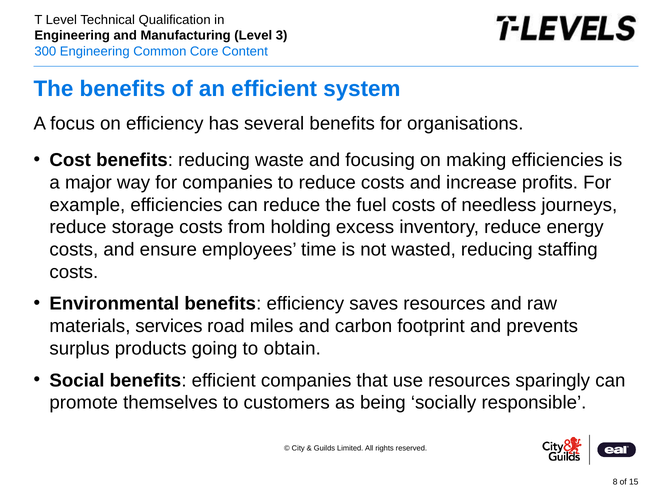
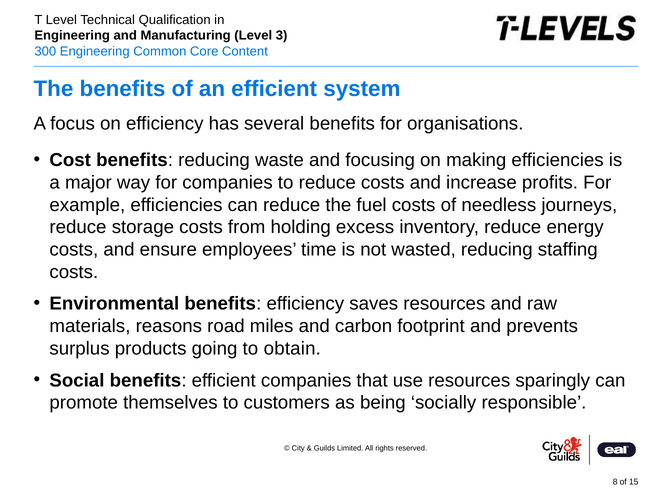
services: services -> reasons
